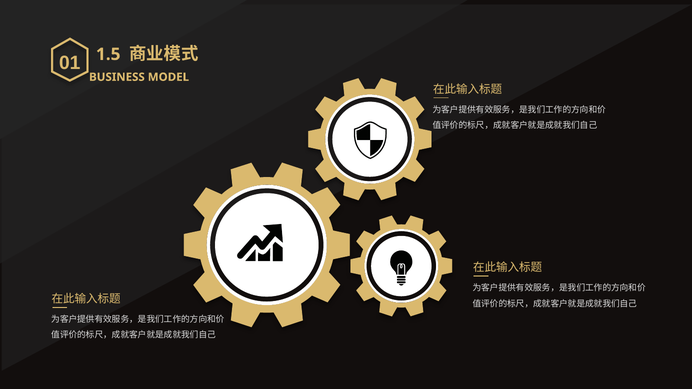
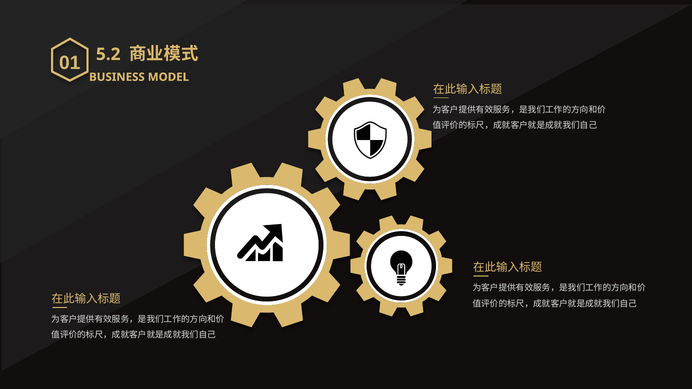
1.5: 1.5 -> 5.2
